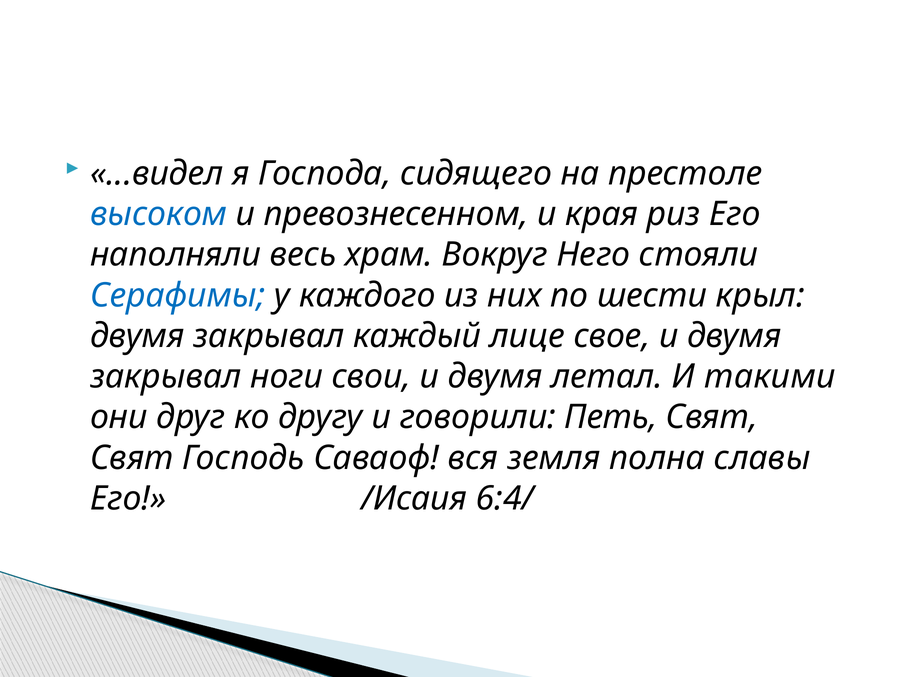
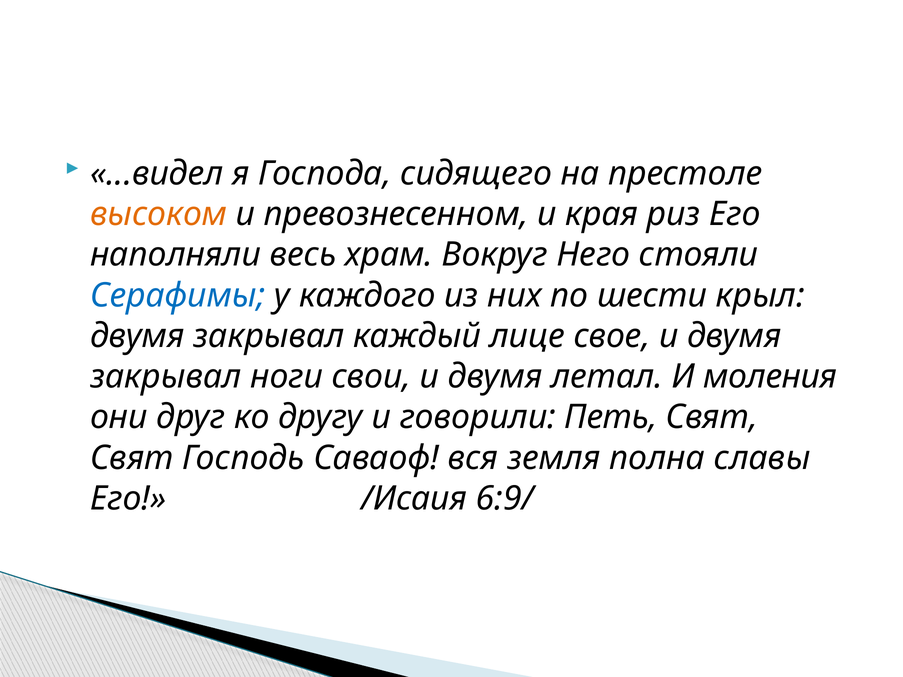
высоком colour: blue -> orange
такими: такими -> моления
6:4/: 6:4/ -> 6:9/
